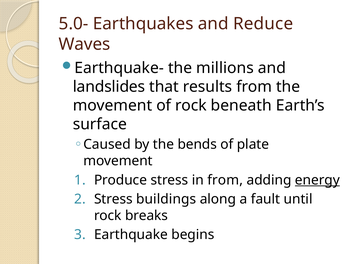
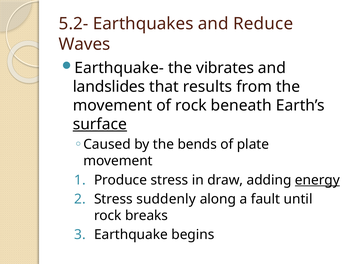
5.0-: 5.0- -> 5.2-
millions: millions -> vibrates
surface underline: none -> present
in from: from -> draw
buildings: buildings -> suddenly
